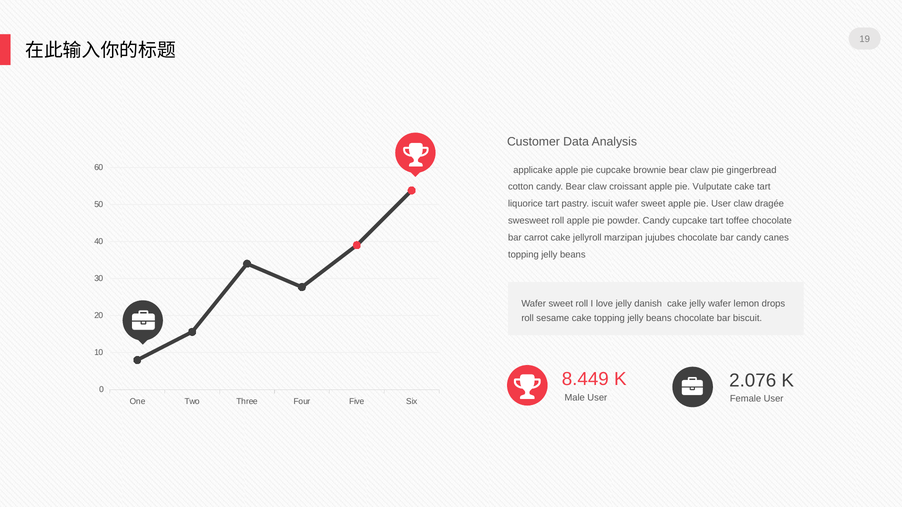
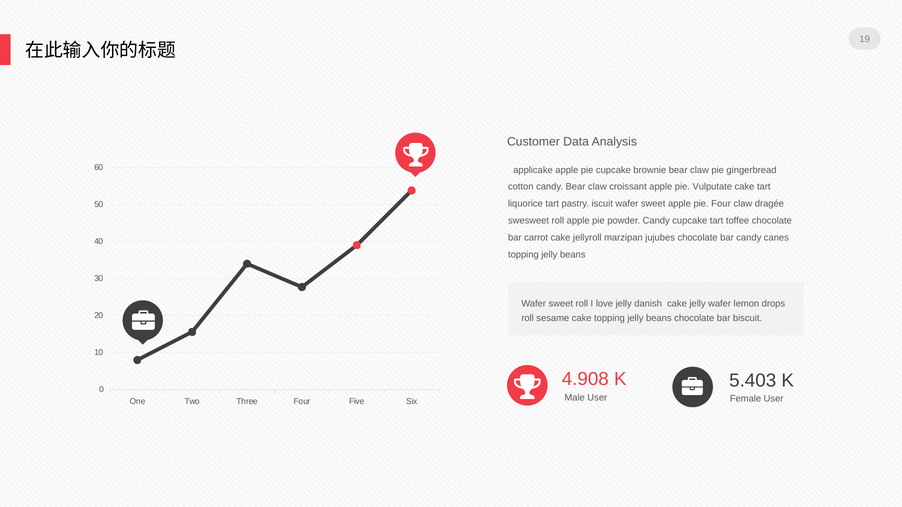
pie User: User -> Four
8.449: 8.449 -> 4.908
2.076: 2.076 -> 5.403
